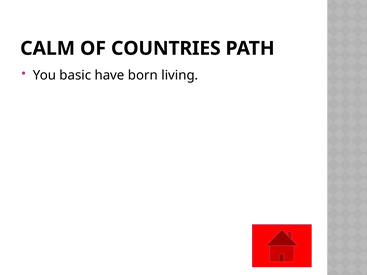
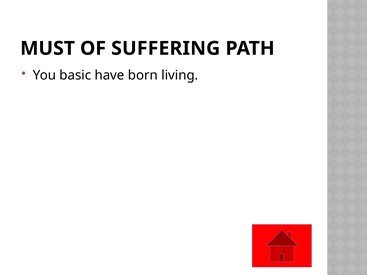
CALM: CALM -> MUST
COUNTRIES: COUNTRIES -> SUFFERING
